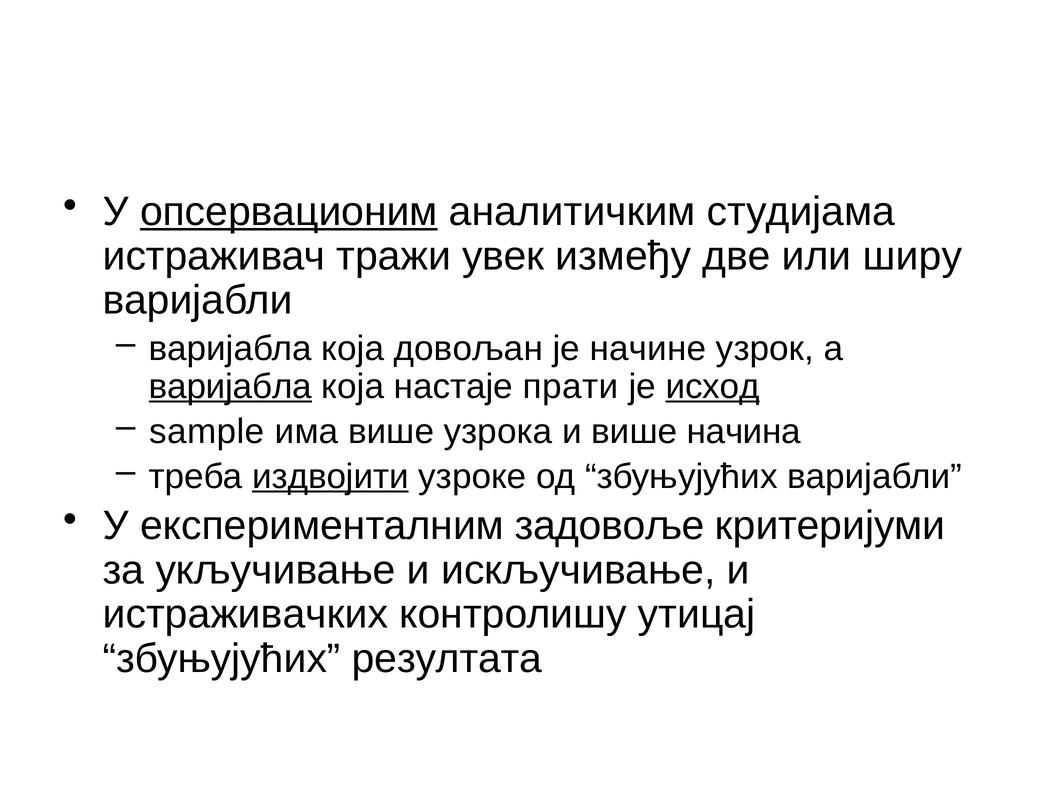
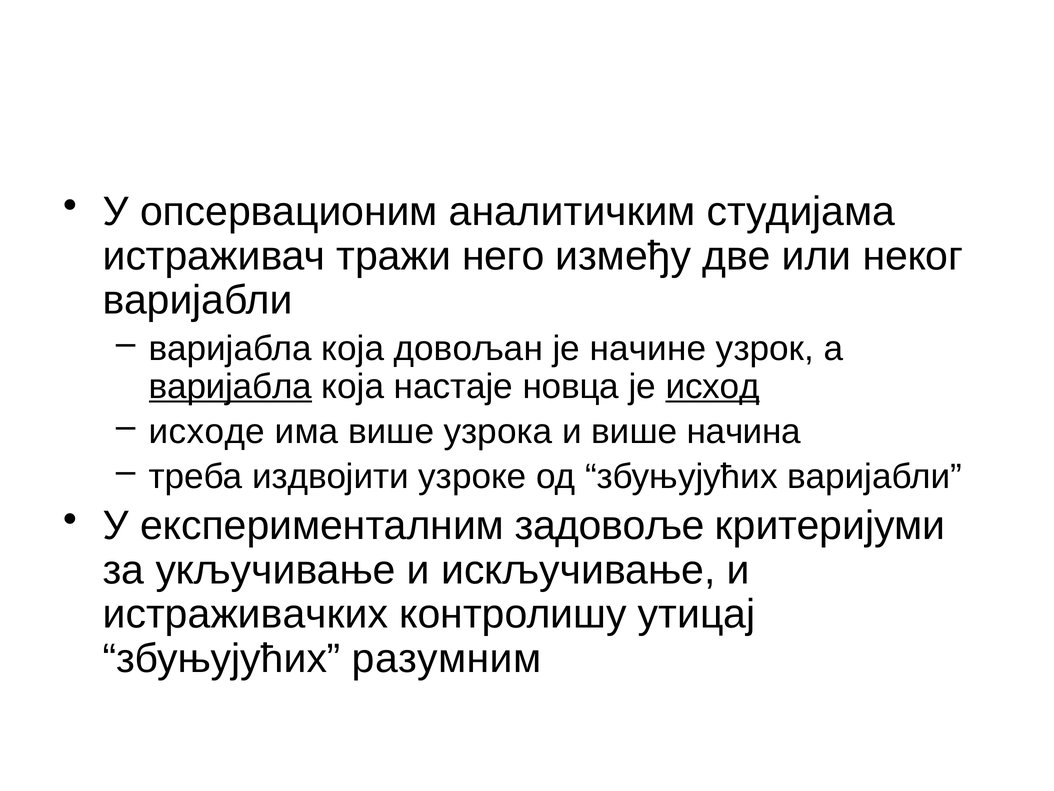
опсервационим underline: present -> none
увек: увек -> него
ширу: ширу -> неког
прати: прати -> новца
sample: sample -> исходе
издвојити underline: present -> none
резултата: резултата -> разумним
